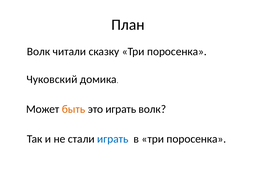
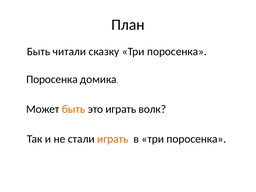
Волк at (38, 52): Волк -> Быть
Чуковский at (52, 79): Чуковский -> Поросенка
играть at (113, 139) colour: blue -> orange
